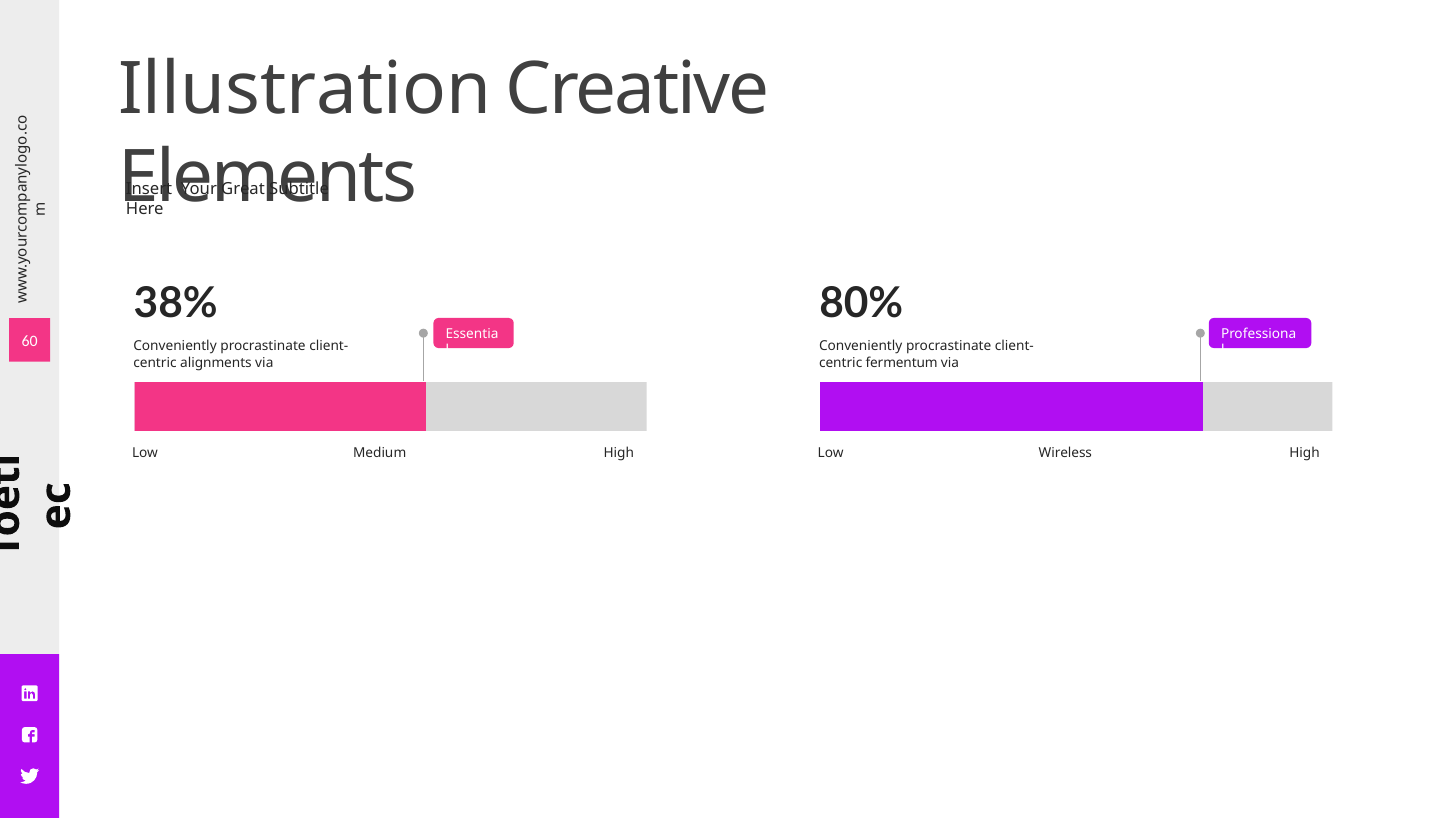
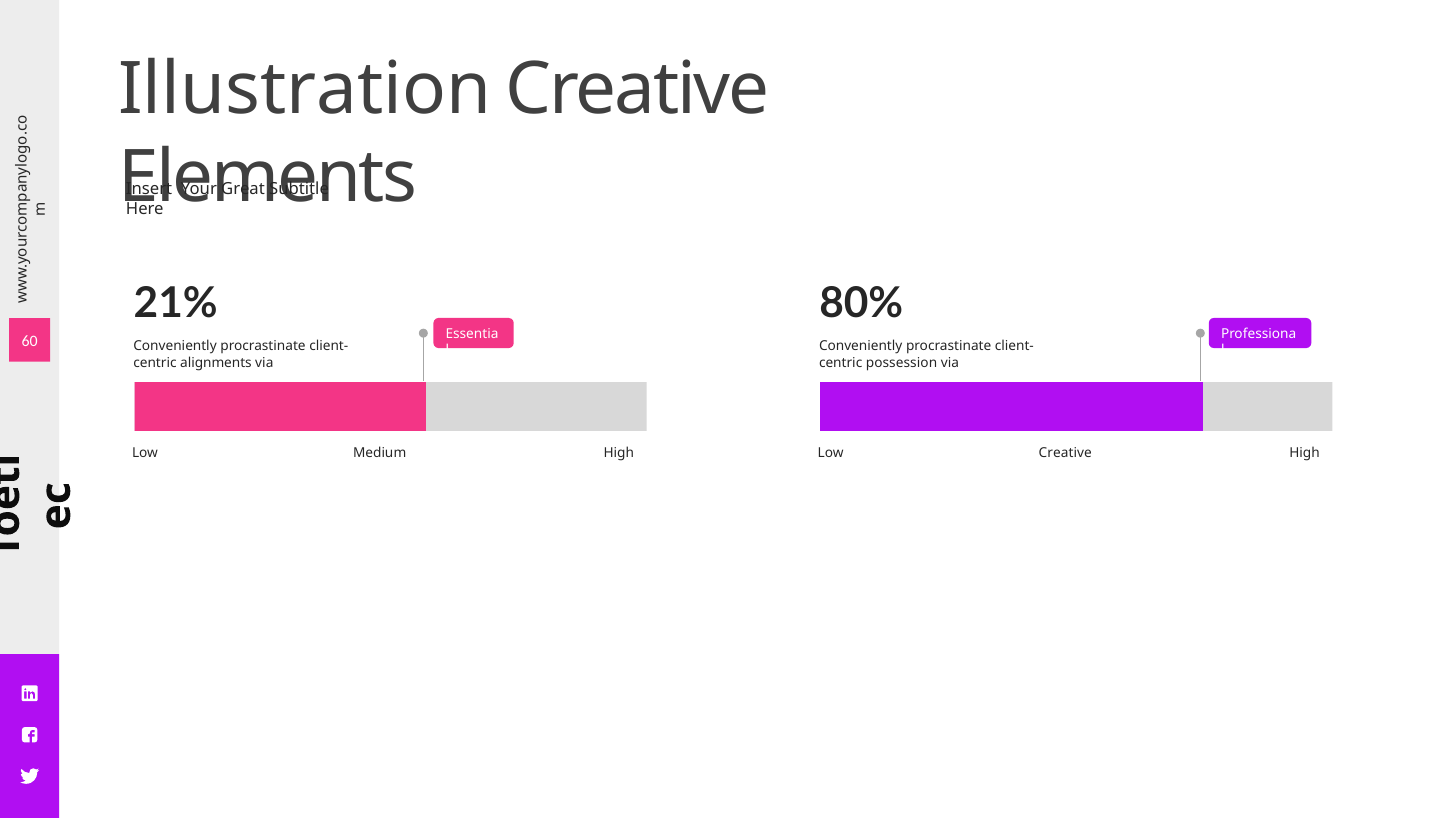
38%: 38% -> 21%
fermentum: fermentum -> possession
Wireless at (1065, 453): Wireless -> Creative
